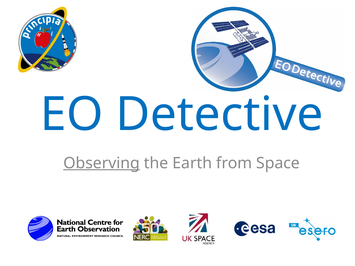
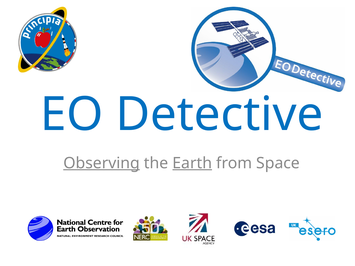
Earth underline: none -> present
